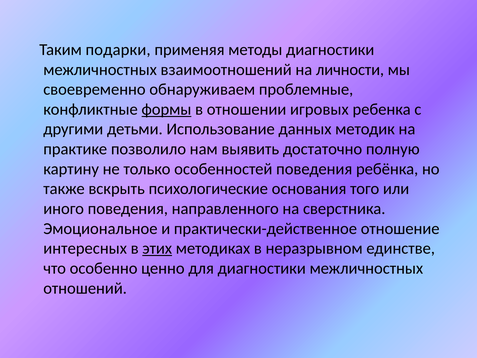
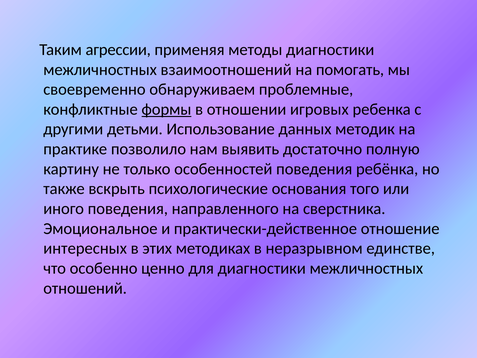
подарки: подарки -> агрессии
личности: личности -> помогать
этих underline: present -> none
